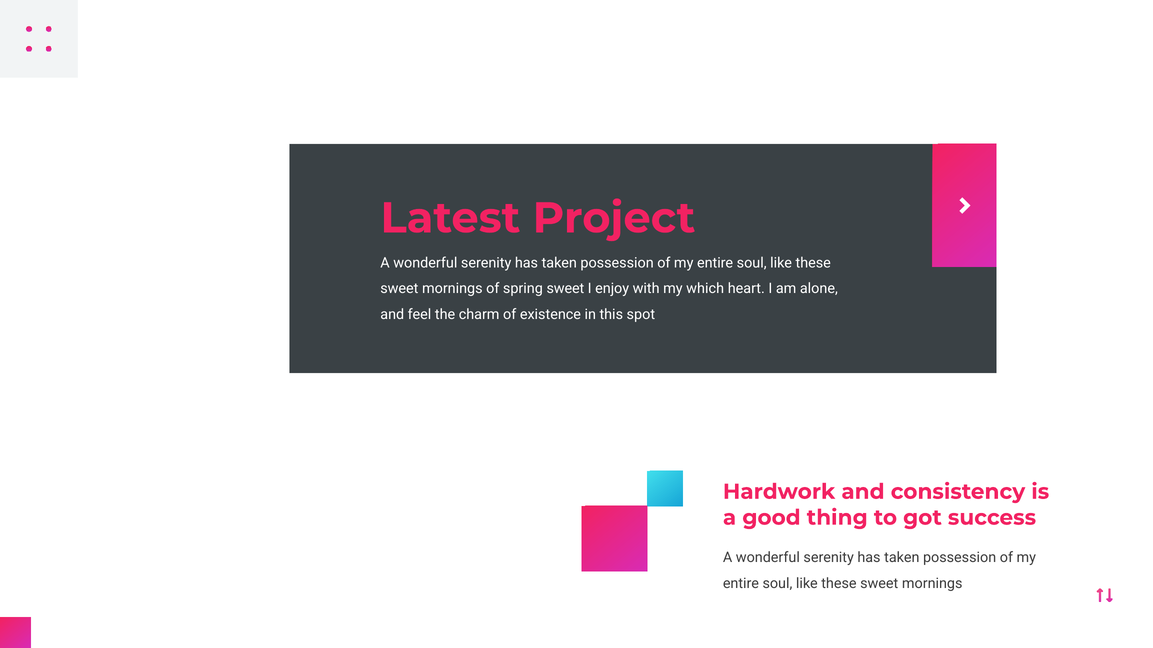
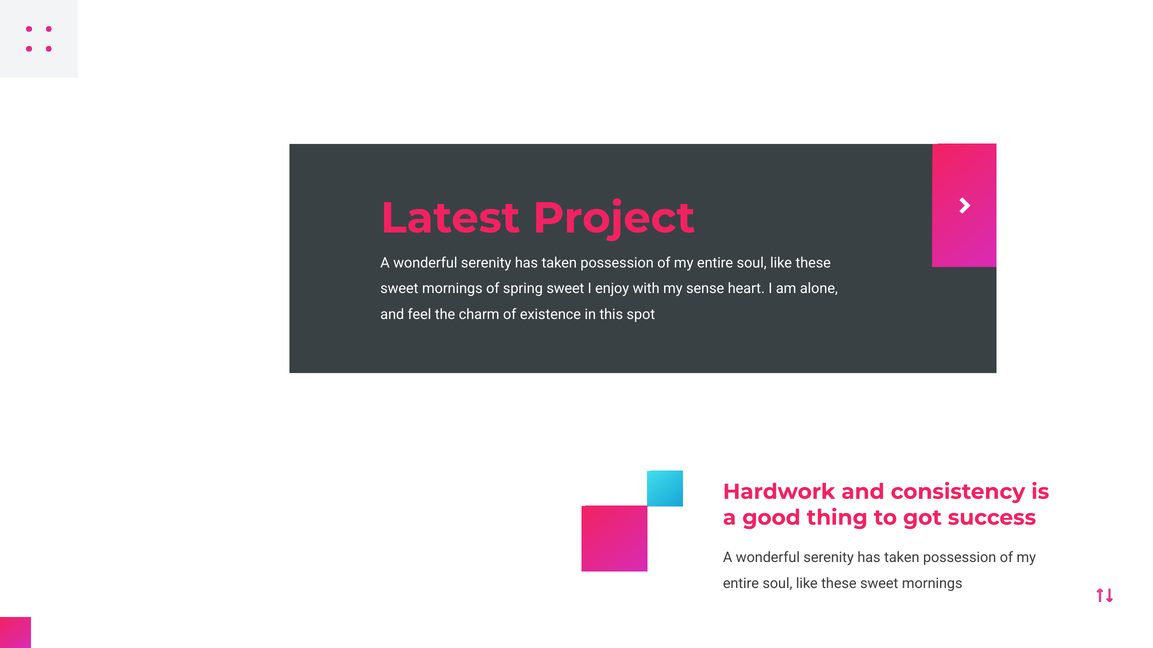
which: which -> sense
